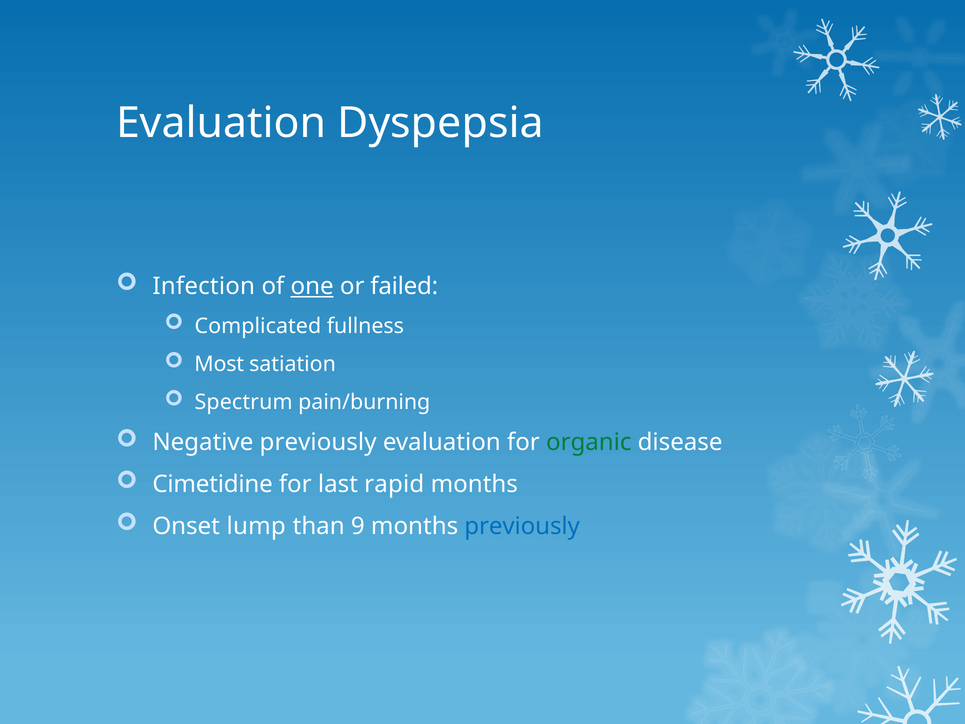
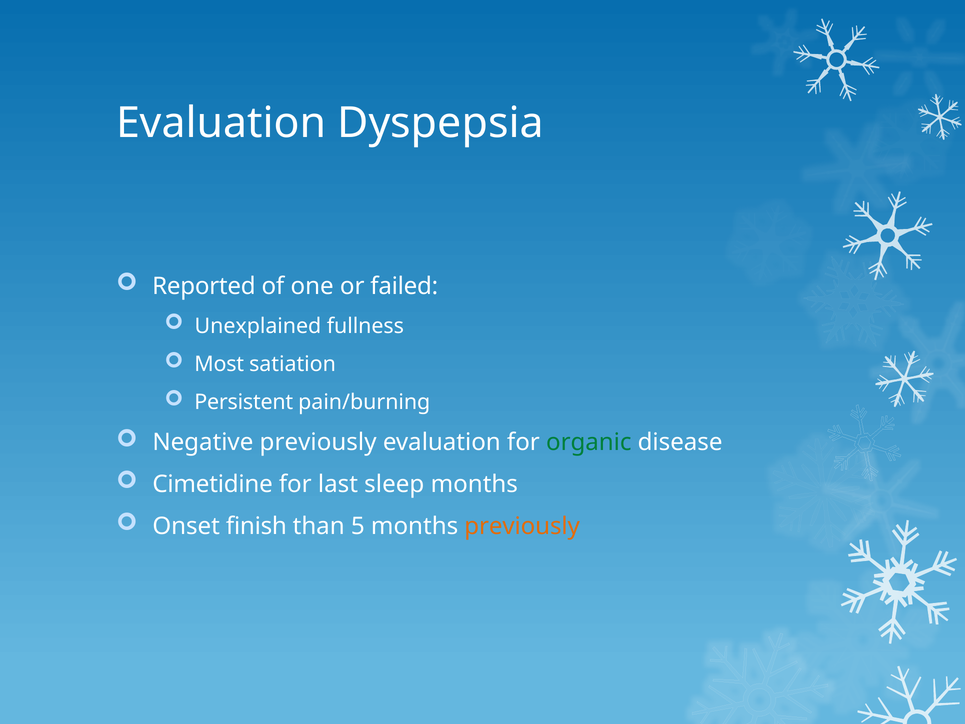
Infection: Infection -> Reported
one underline: present -> none
Complicated: Complicated -> Unexplained
Spectrum: Spectrum -> Persistent
rapid: rapid -> sleep
lump: lump -> finish
9: 9 -> 5
previously at (522, 526) colour: blue -> orange
